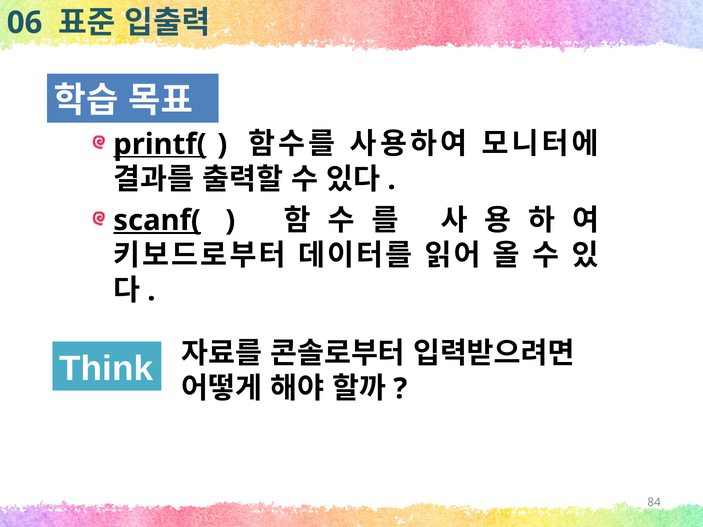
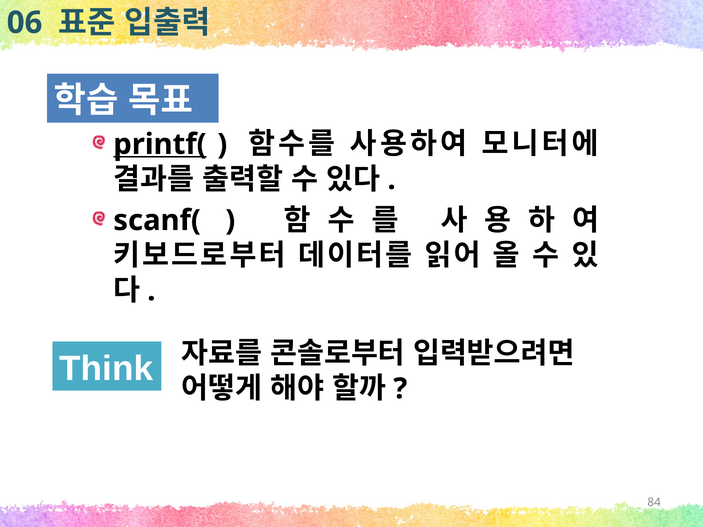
scanf( underline: present -> none
